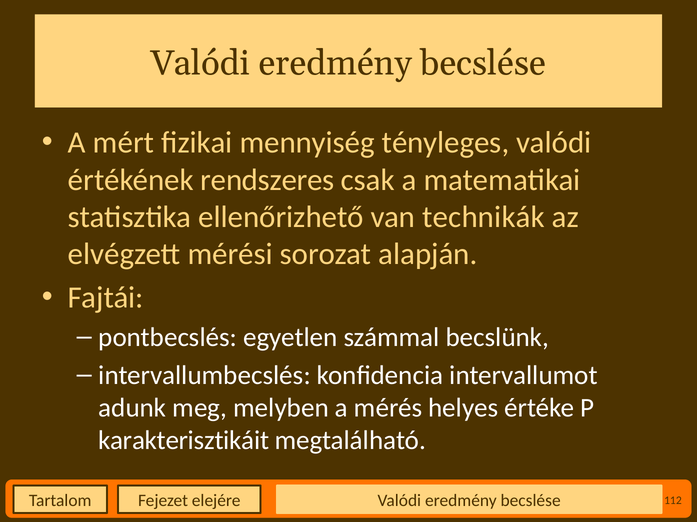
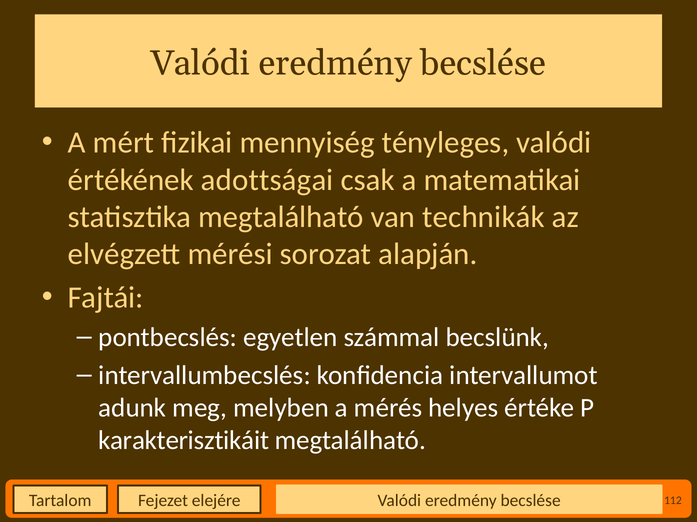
rendszeres: rendszeres -> adottságai
statisztika ellenőrizhető: ellenőrizhető -> megtalálható
